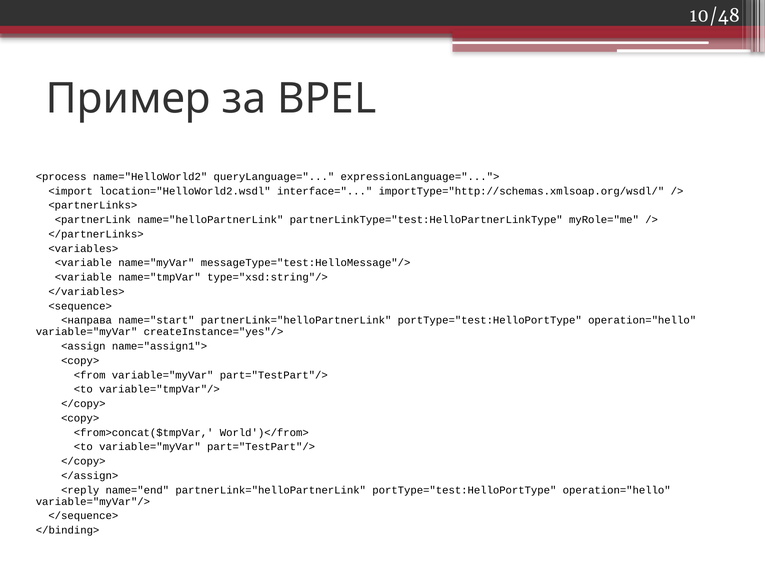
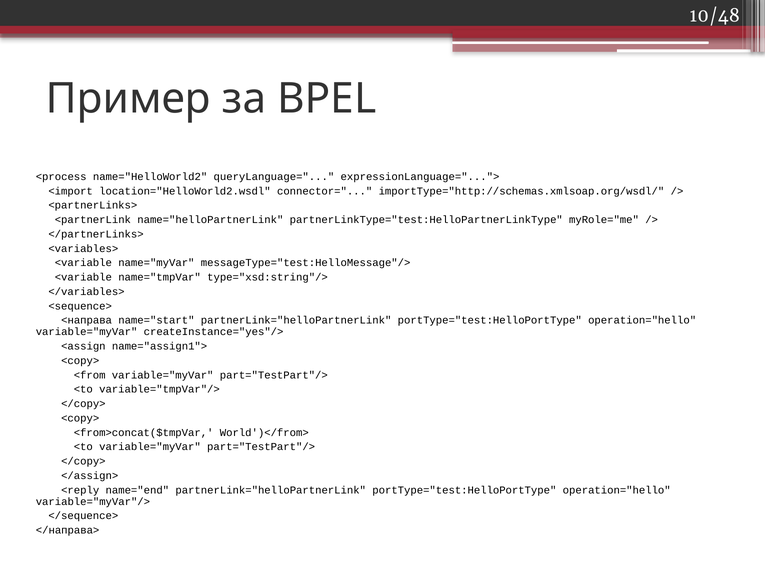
interface=: interface= -> connector=
</binding>: </binding> -> </направа>
